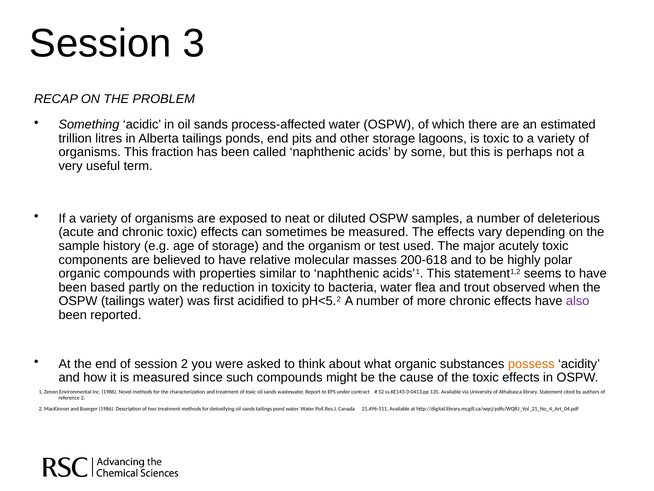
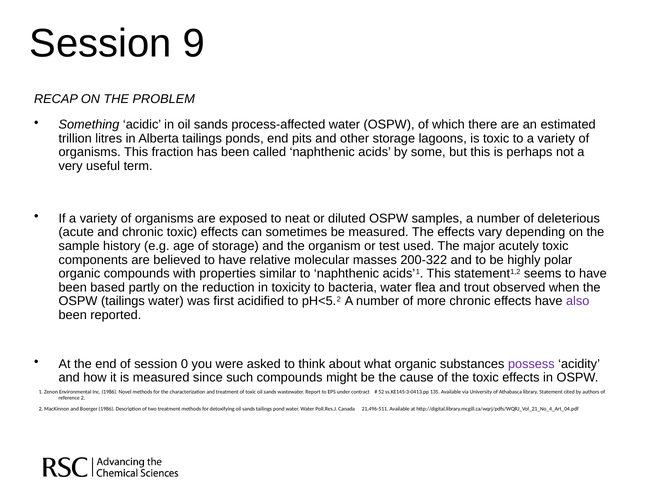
3: 3 -> 9
200-618: 200-618 -> 200-322
session 2: 2 -> 0
possess colour: orange -> purple
